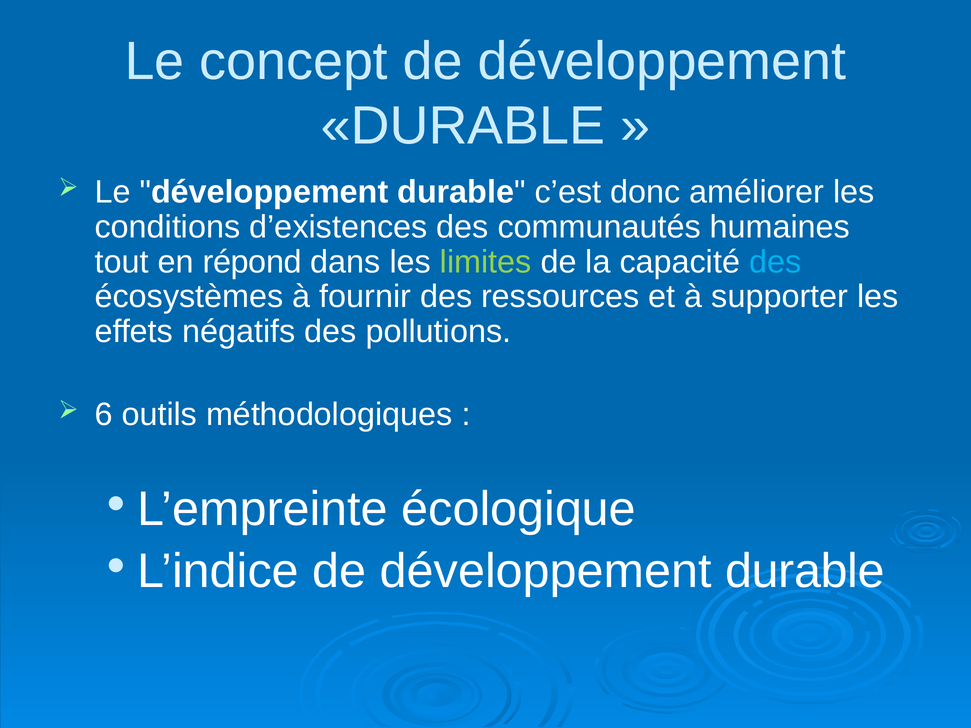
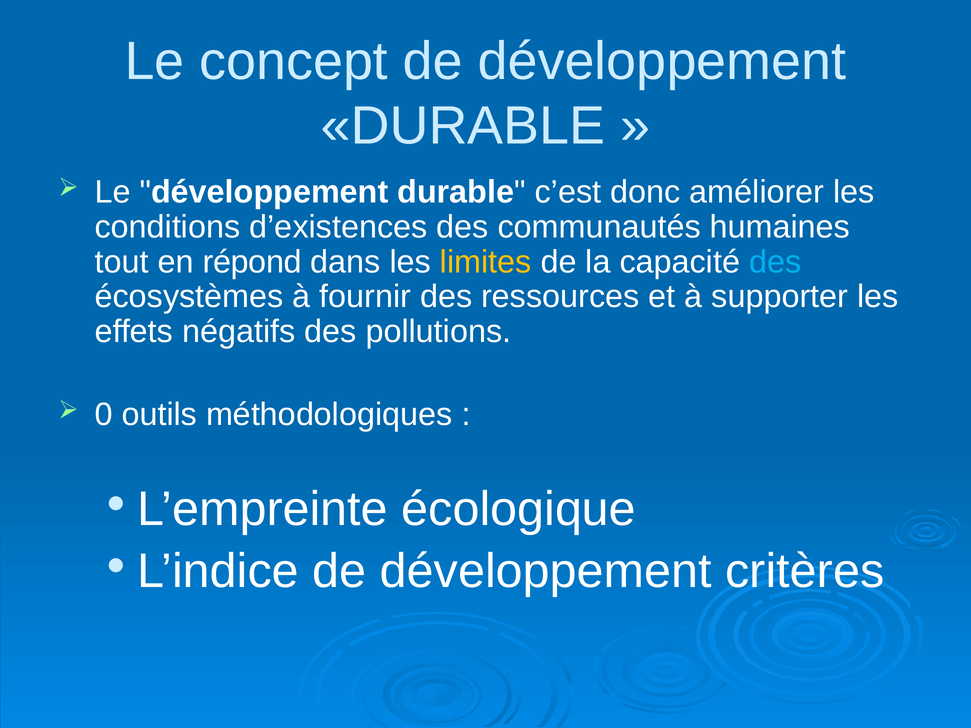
limites colour: light green -> yellow
6: 6 -> 0
L’indice de développement durable: durable -> critères
